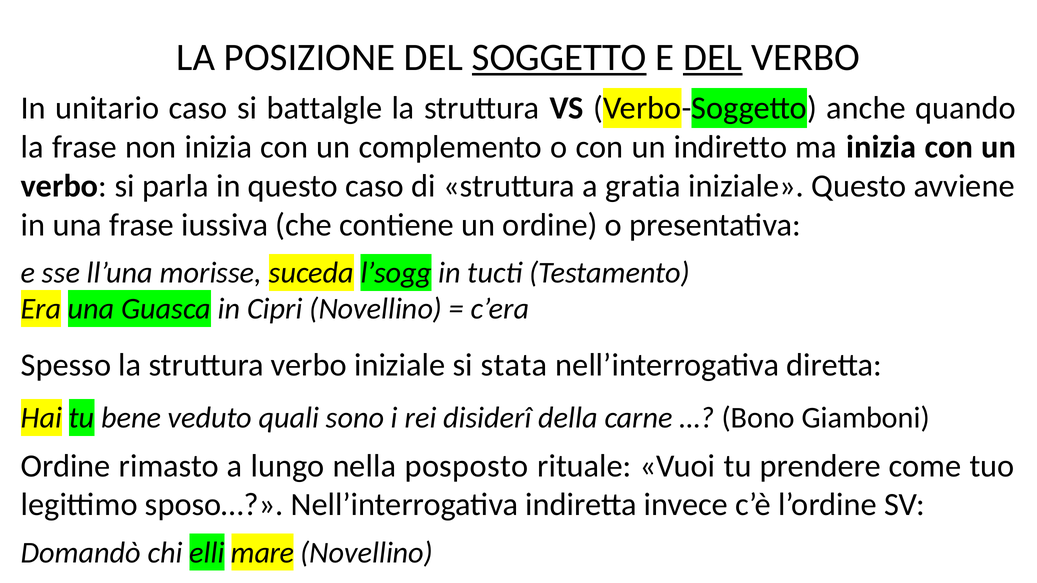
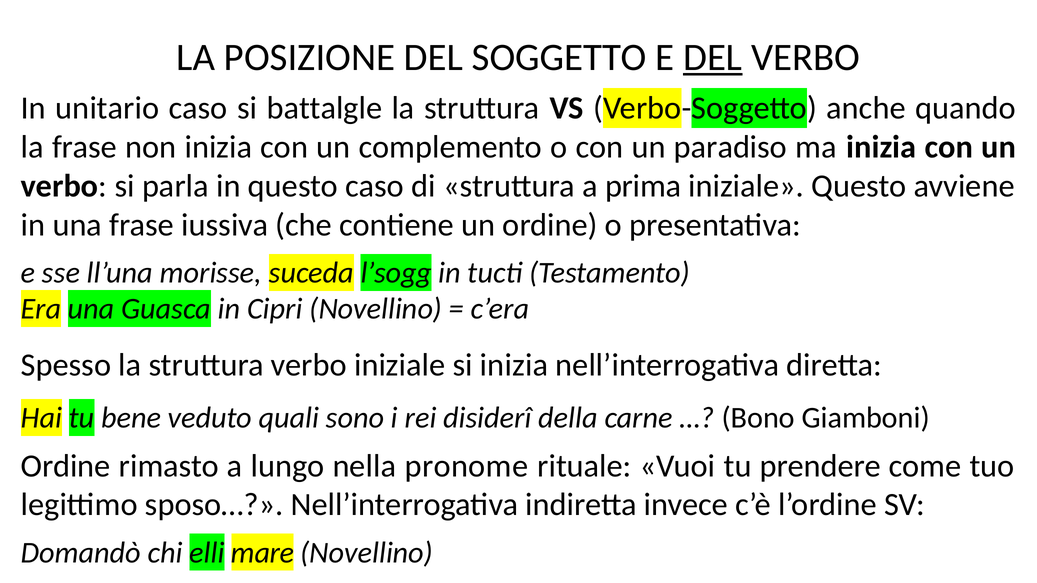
SOGGETTO underline: present -> none
indiretto: indiretto -> paradiso
gratia: gratia -> prima
si stata: stata -> inizia
posposto: posposto -> pronome
